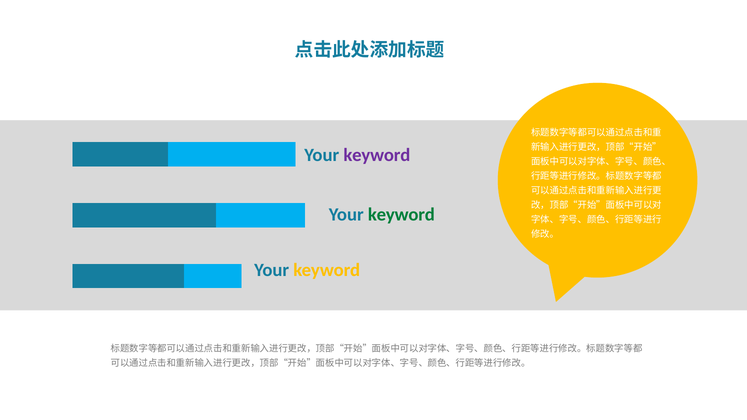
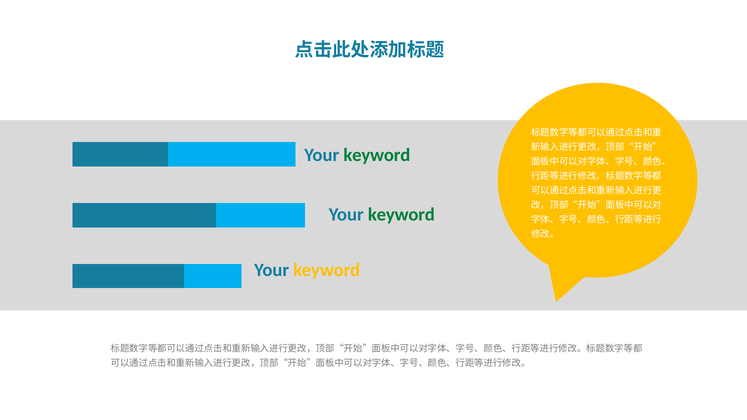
keyword at (377, 155) colour: purple -> green
